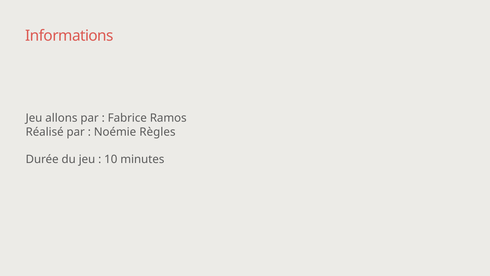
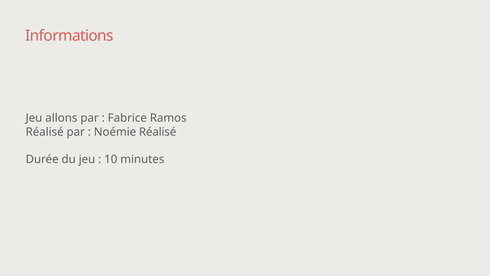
Noémie Règles: Règles -> Réalisé
